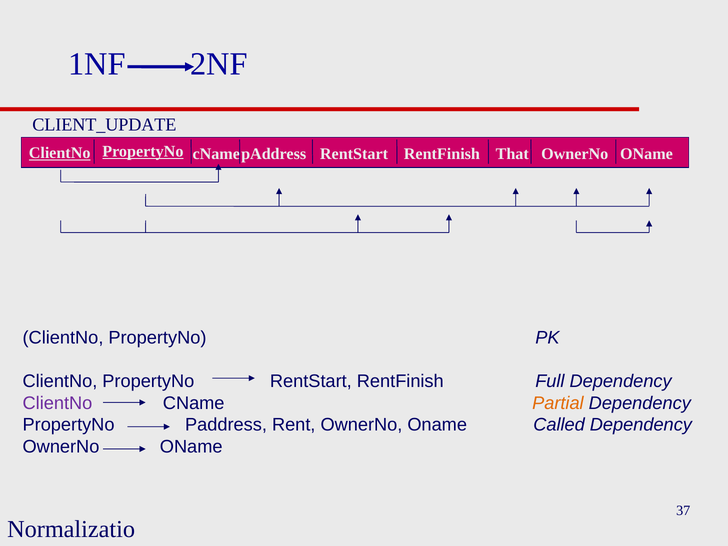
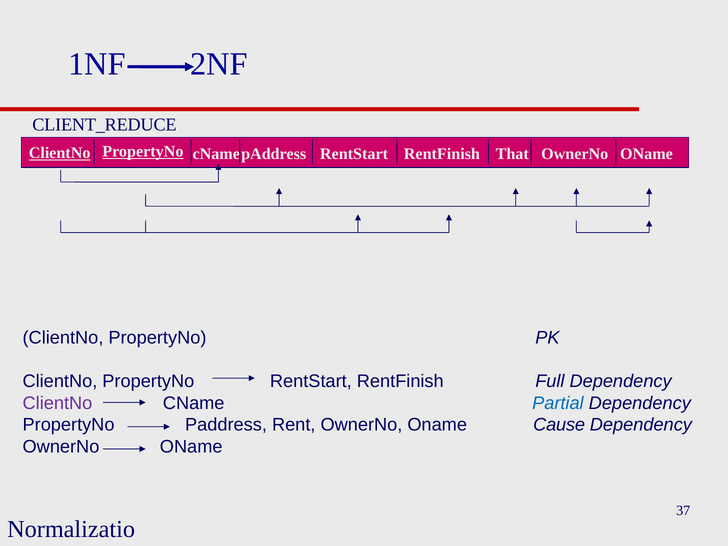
CLIENT_UPDATE: CLIENT_UPDATE -> CLIENT_REDUCE
Partial colour: orange -> blue
Called: Called -> Cause
